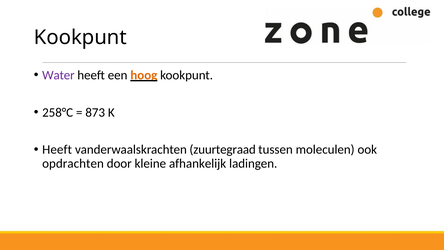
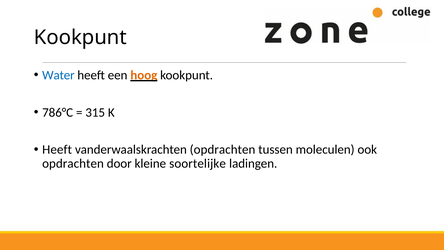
Water colour: purple -> blue
258°C: 258°C -> 786°C
873: 873 -> 315
vanderwaalskrachten zuurtegraad: zuurtegraad -> opdrachten
afhankelijk: afhankelijk -> soortelijke
